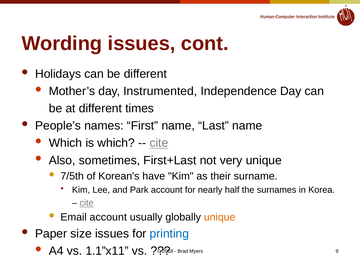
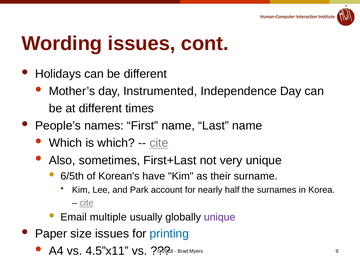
7/5th: 7/5th -> 6/5th
Email account: account -> multiple
unique at (220, 217) colour: orange -> purple
1.1”x11: 1.1”x11 -> 4.5”x11
